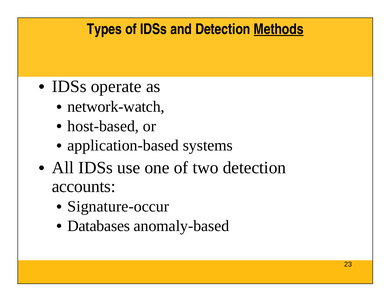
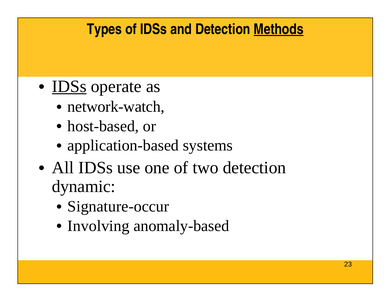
IDSs at (69, 86) underline: none -> present
accounts: accounts -> dynamic
Databases: Databases -> Involving
